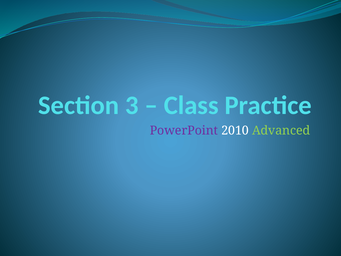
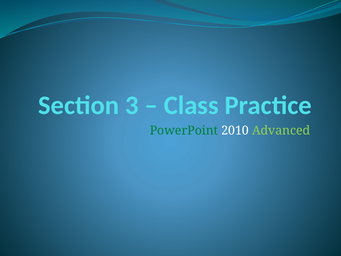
PowerPoint colour: purple -> green
